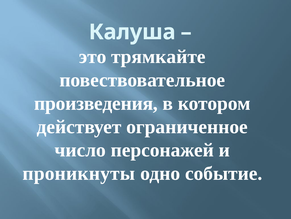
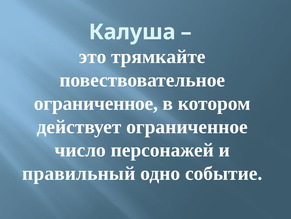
произведения at (96, 103): произведения -> ограниченное
проникнуты: проникнуты -> правильный
